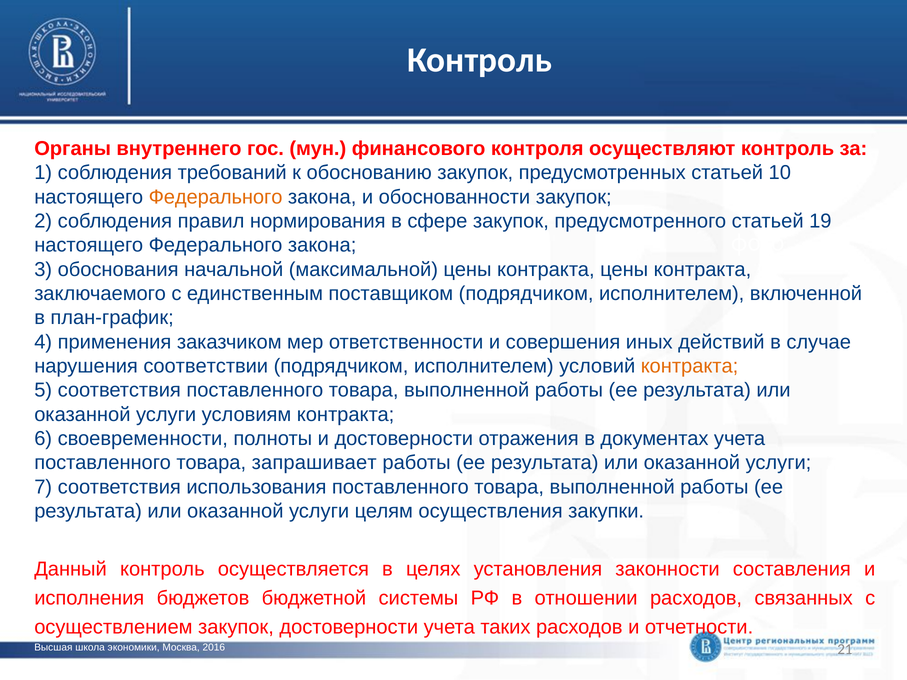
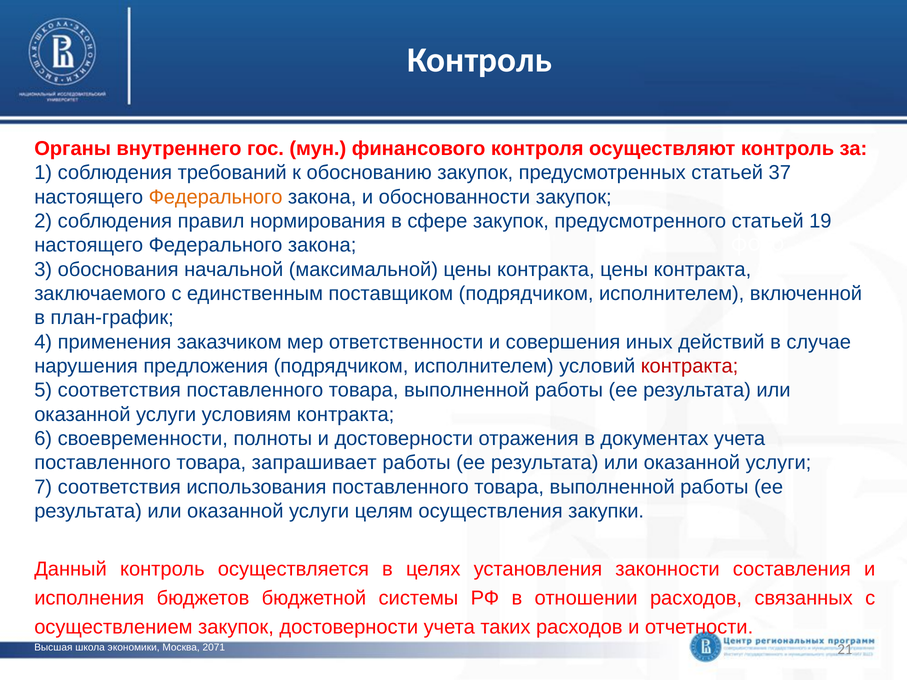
10: 10 -> 37
соответствии: соответствии -> предложения
контракта at (690, 366) colour: orange -> red
2016: 2016 -> 2071
